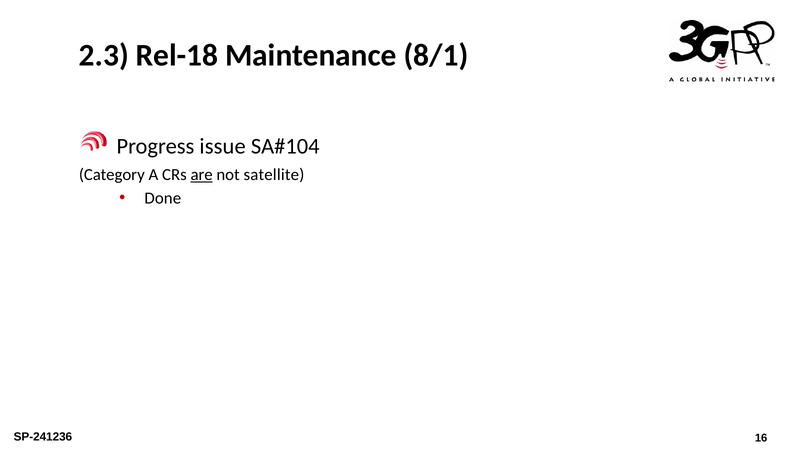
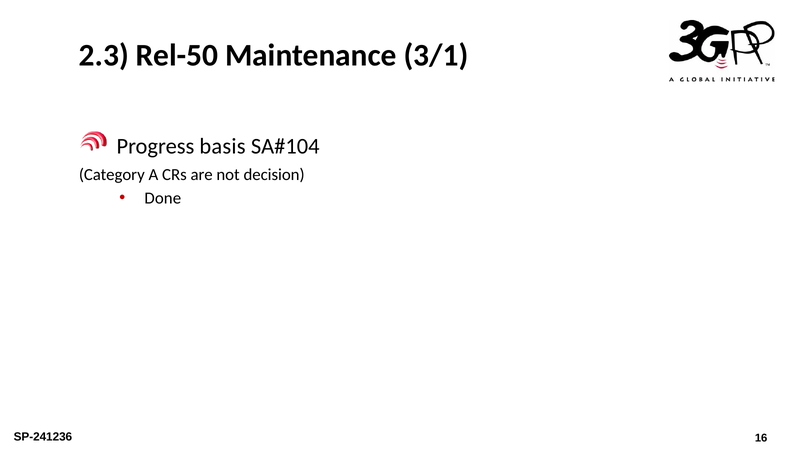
Rel-18: Rel-18 -> Rel-50
8/1: 8/1 -> 3/1
issue: issue -> basis
are underline: present -> none
satellite: satellite -> decision
